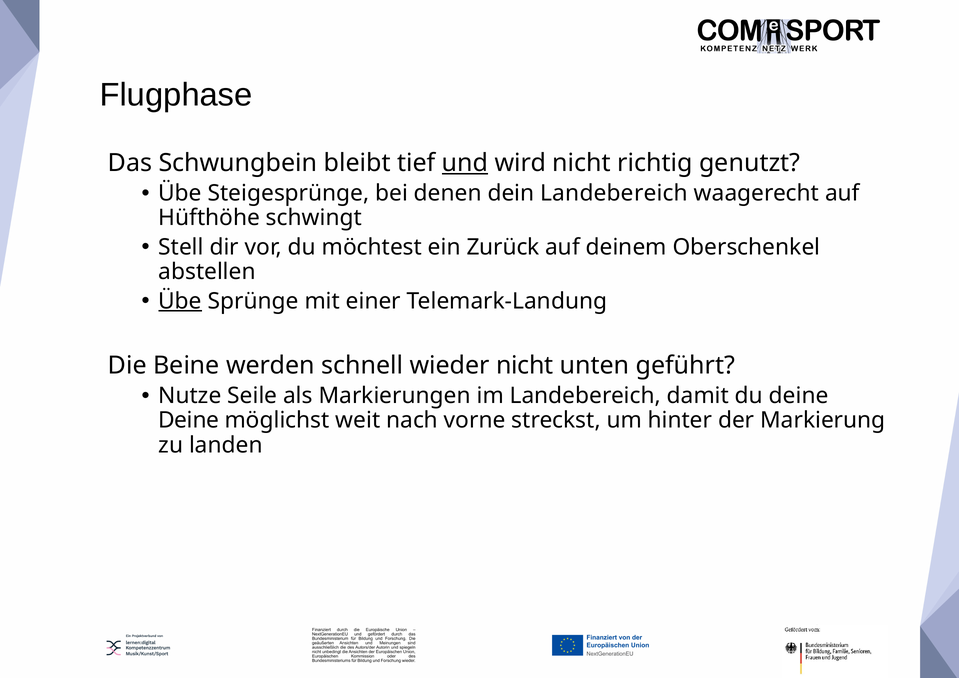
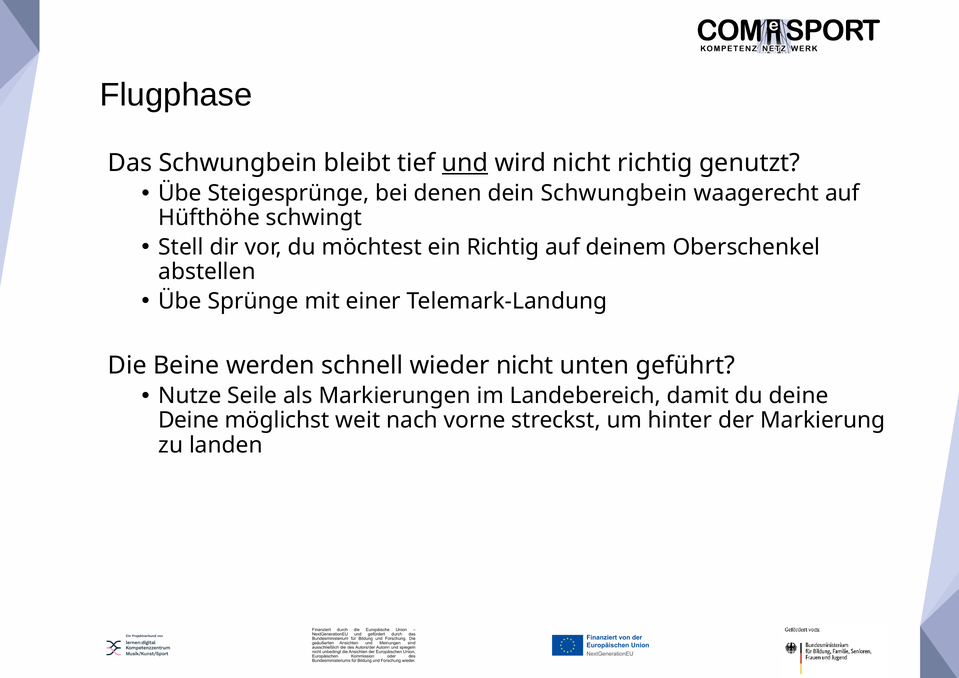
dein Landebereich: Landebereich -> Schwungbein
ein Zurück: Zurück -> Richtig
Übe at (180, 301) underline: present -> none
